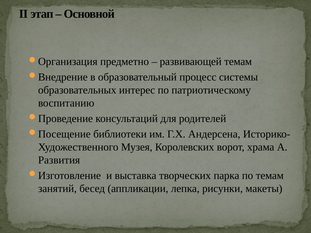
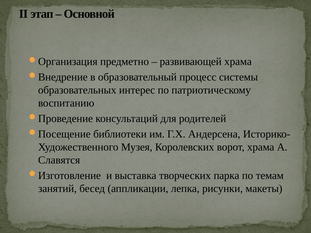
развивающей темам: темам -> храма
Развития: Развития -> Славятся
